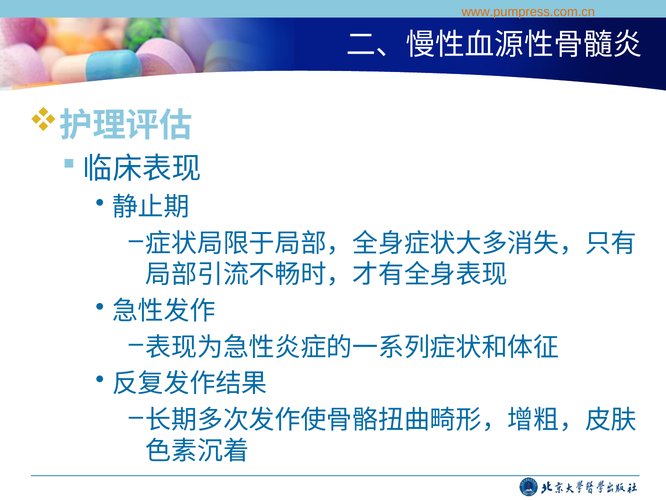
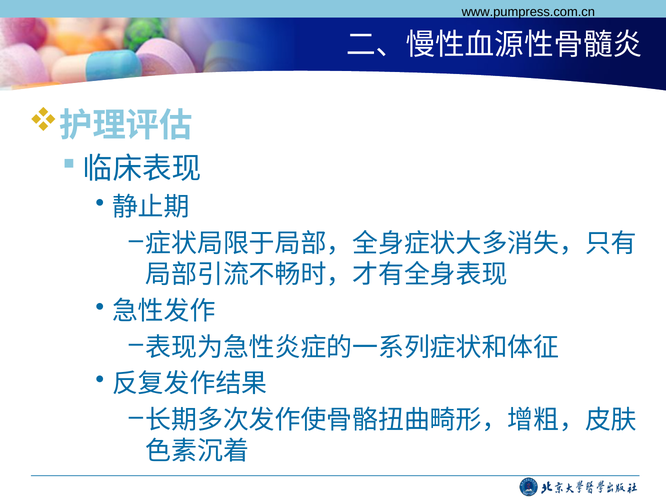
www.pumpress.com.cn colour: orange -> black
